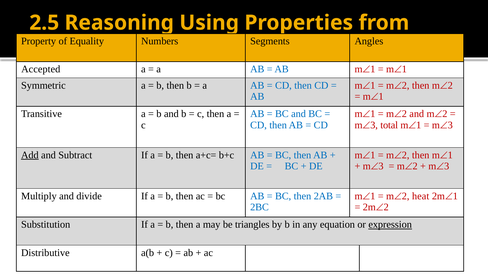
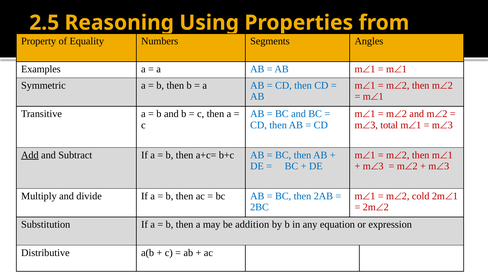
Accepted: Accepted -> Examples
heat: heat -> cold
triangles: triangles -> addition
expression underline: present -> none
